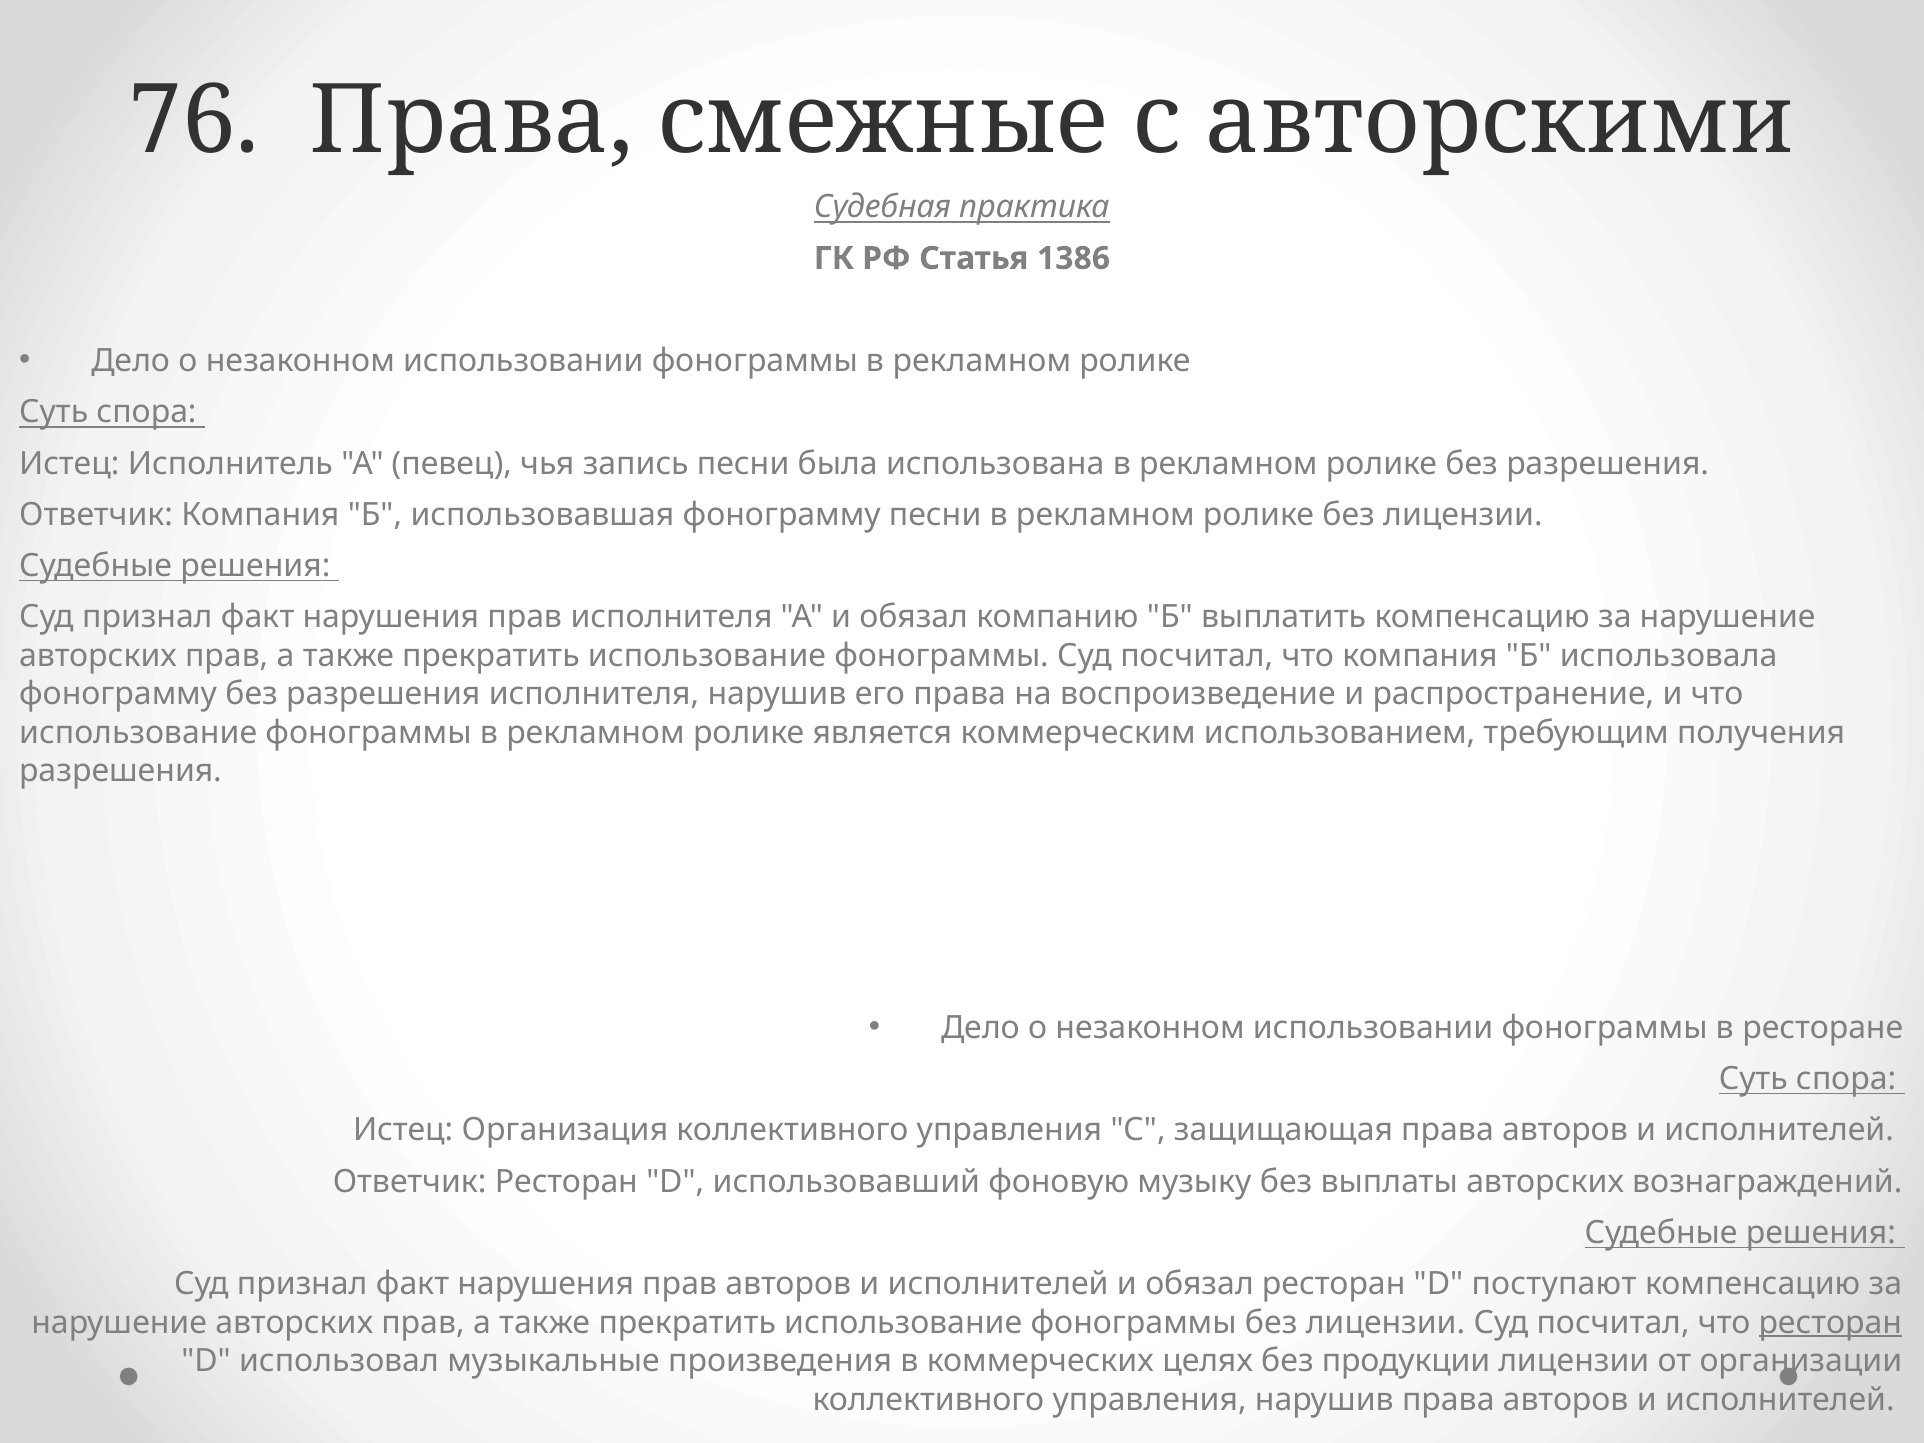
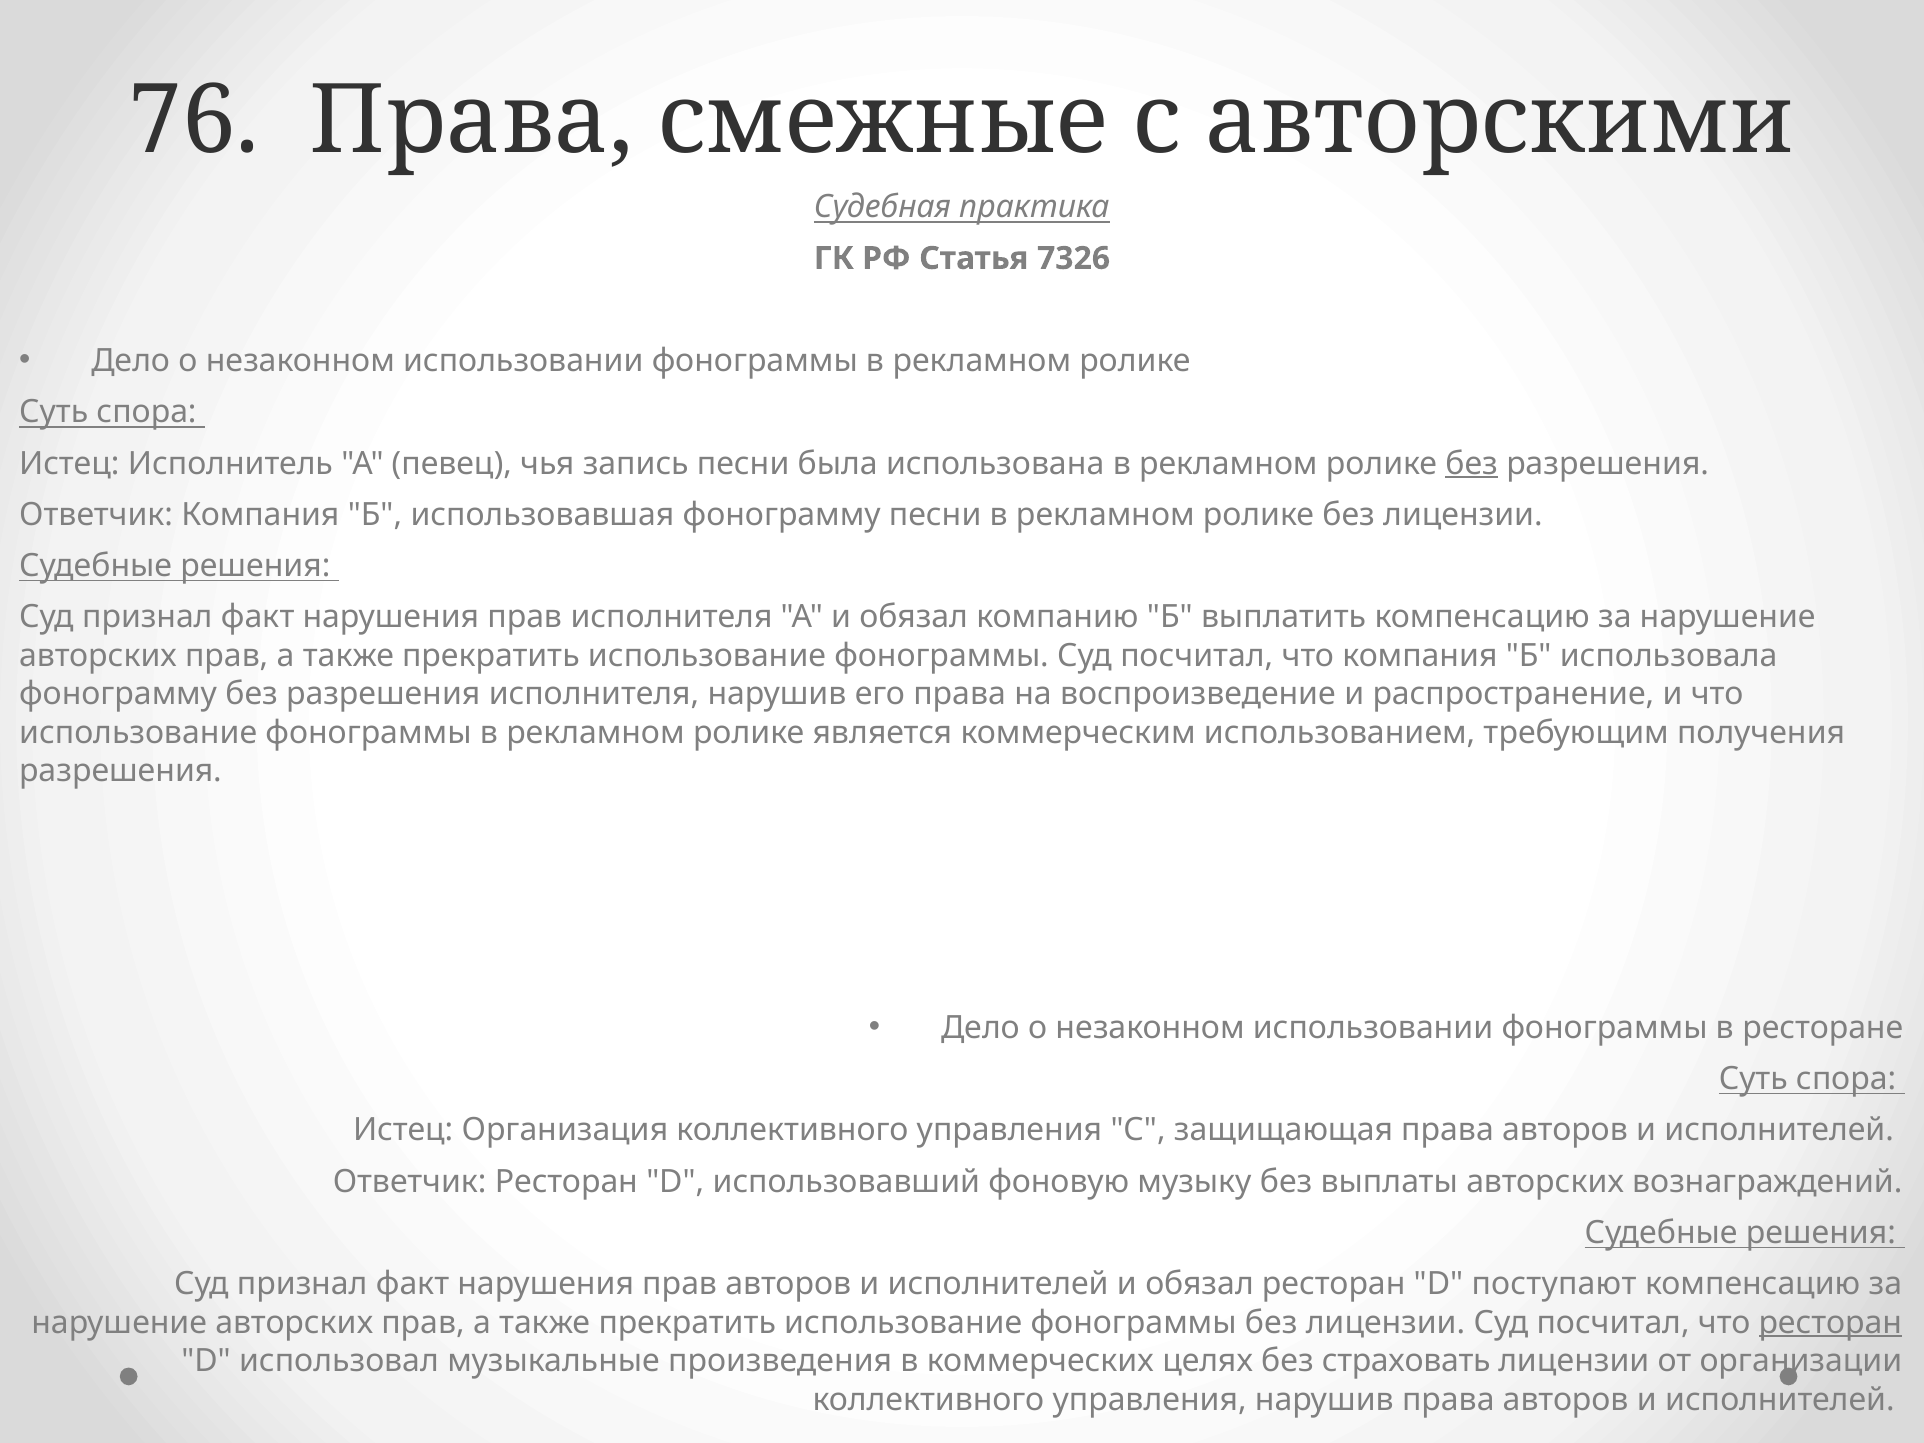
1386: 1386 -> 7326
без at (1472, 464) underline: none -> present
продукции: продукции -> страховать
